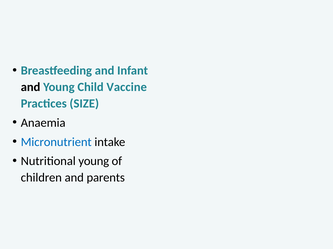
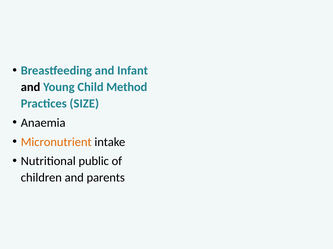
Vaccine: Vaccine -> Method
Micronutrient colour: blue -> orange
Nutritional young: young -> public
